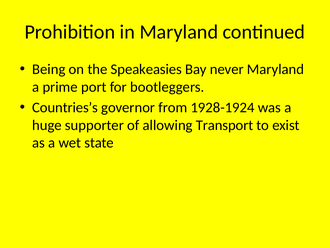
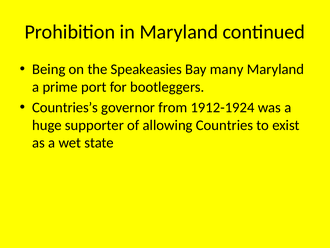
never: never -> many
1928-1924: 1928-1924 -> 1912-1924
Transport: Transport -> Countries
